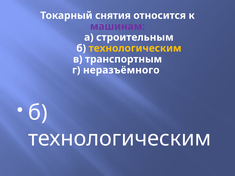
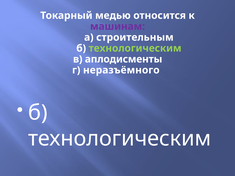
снятия: снятия -> медью
технологическим at (135, 48) colour: yellow -> light green
транспортным: транспортным -> аплодисменты
